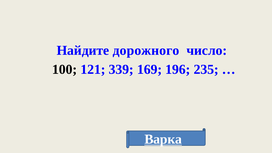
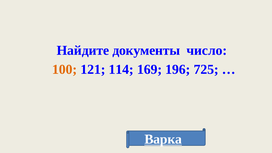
дорожного: дорожного -> документы
100 colour: black -> orange
339: 339 -> 114
235: 235 -> 725
